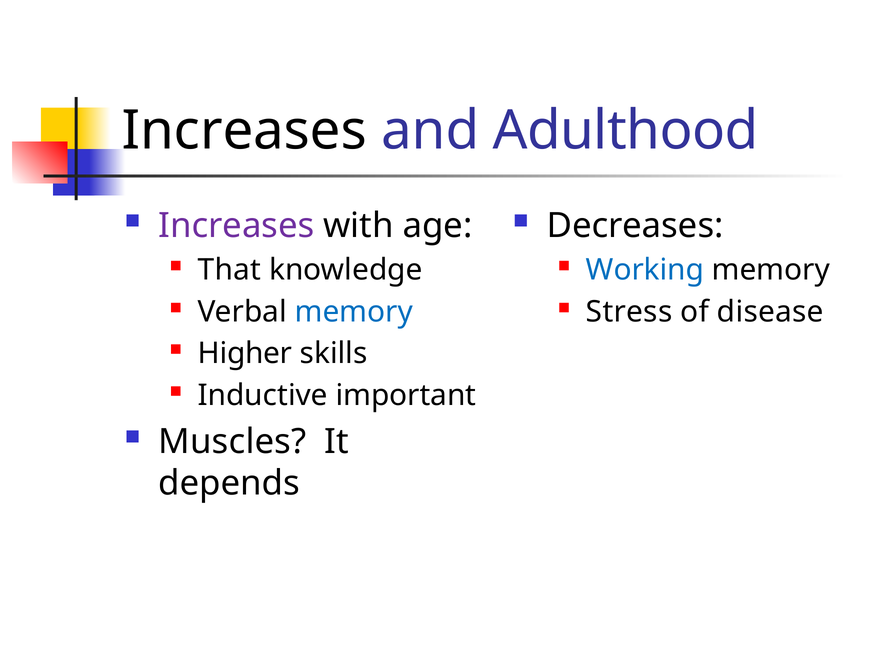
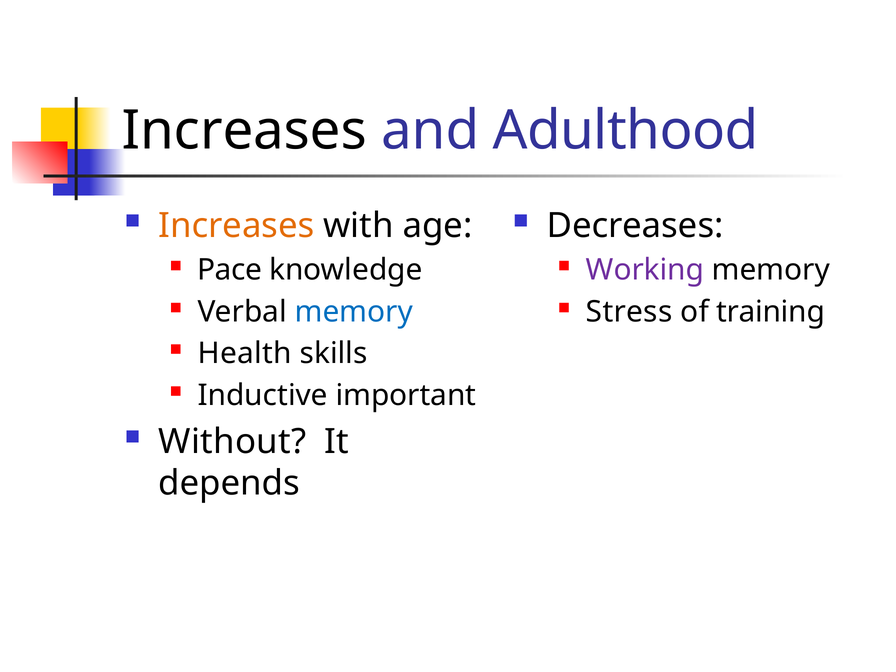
Increases at (236, 226) colour: purple -> orange
That: That -> Pace
Working colour: blue -> purple
disease: disease -> training
Higher: Higher -> Health
Muscles: Muscles -> Without
